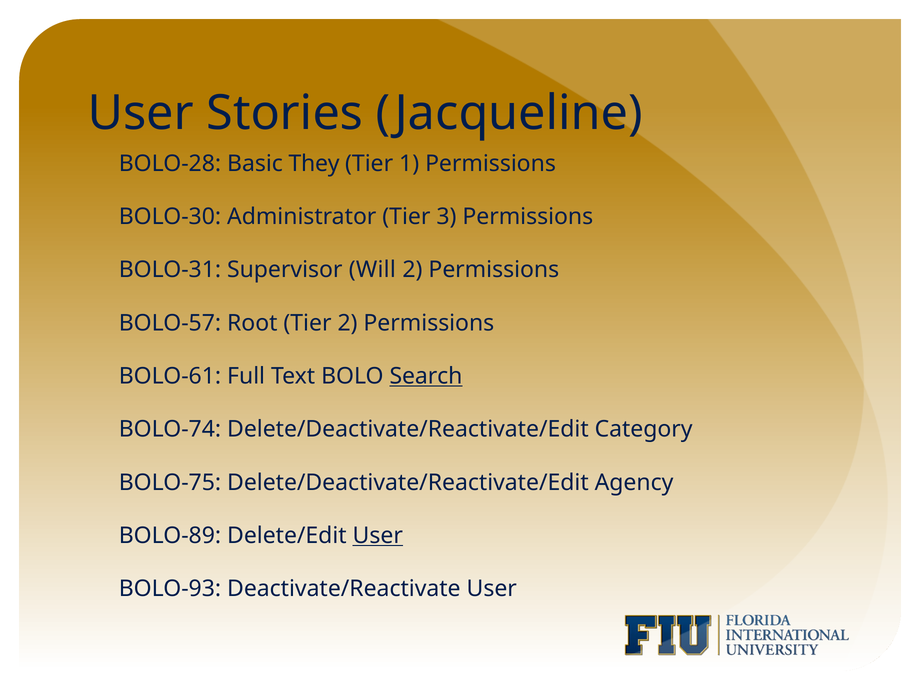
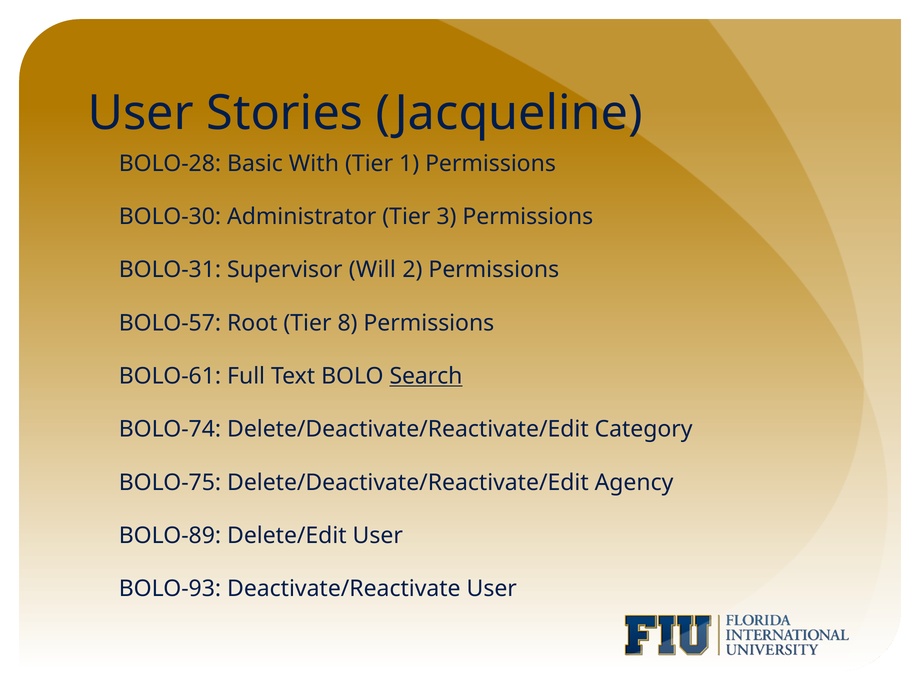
They: They -> With
Tier 2: 2 -> 8
User at (378, 536) underline: present -> none
